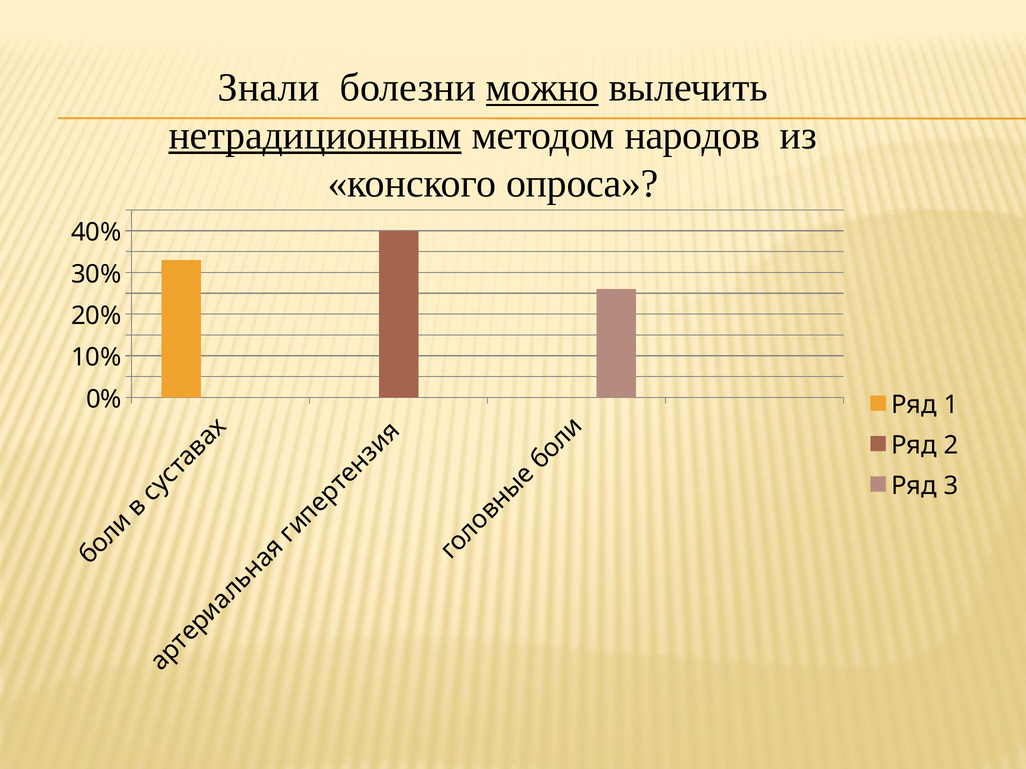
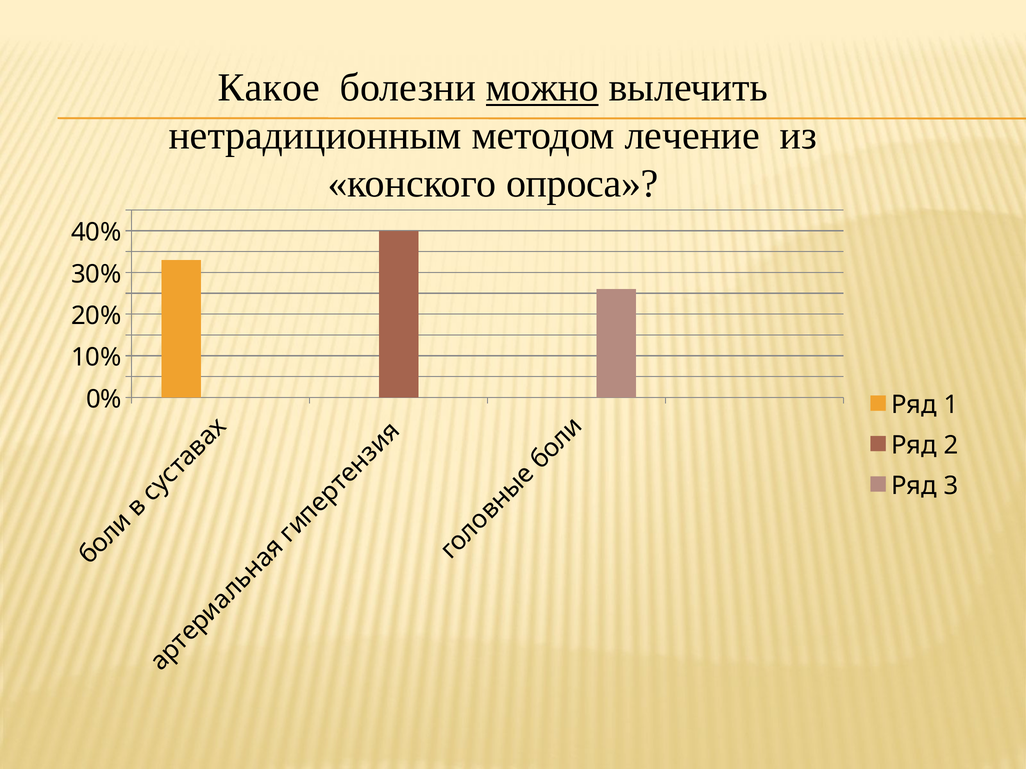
Знали: Знали -> Какое
нетрадиционным underline: present -> none
народов: народов -> лечение
